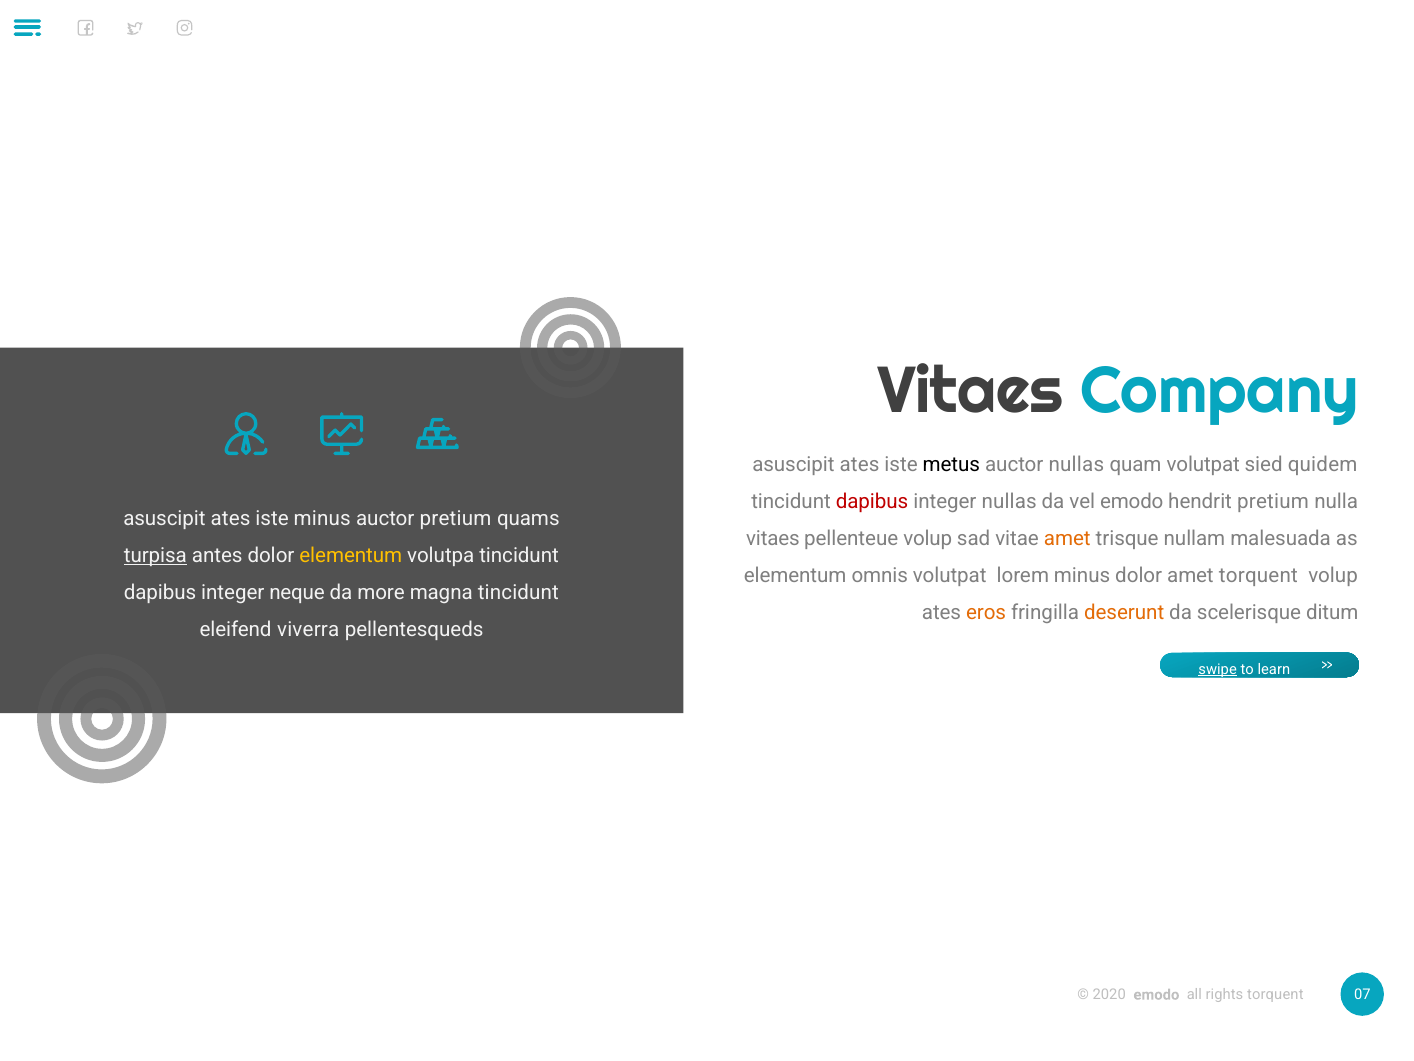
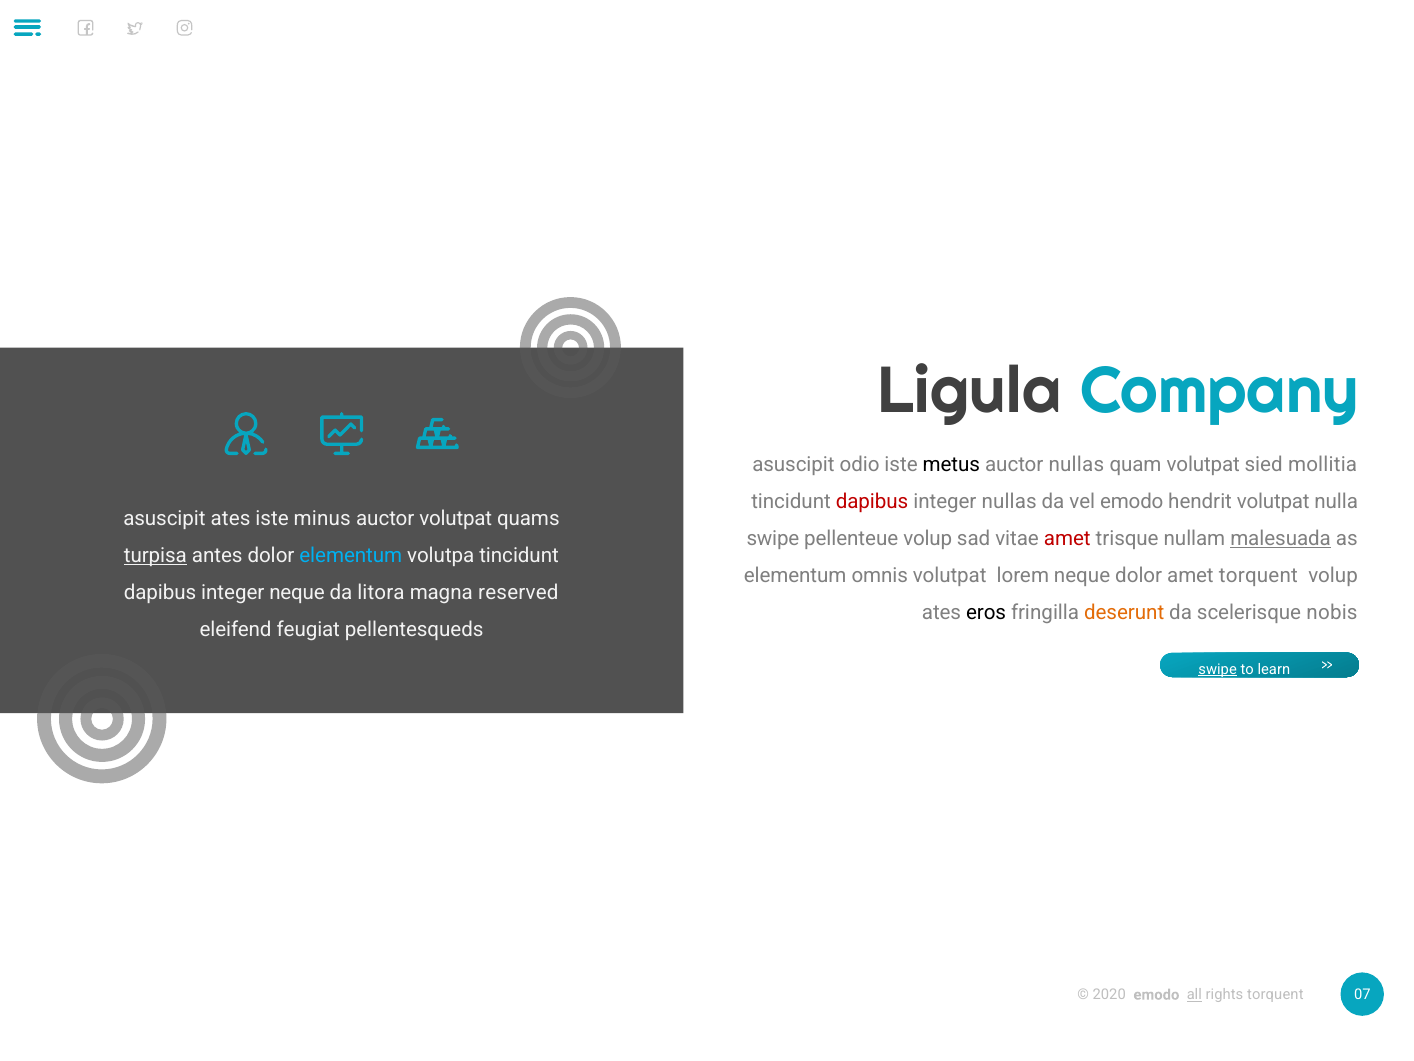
Vitaes at (970, 391): Vitaes -> Ligula
ates at (860, 464): ates -> odio
quidem: quidem -> mollitia
hendrit pretium: pretium -> volutpat
auctor pretium: pretium -> volutpat
vitaes at (773, 538): vitaes -> swipe
amet at (1067, 538) colour: orange -> red
malesuada underline: none -> present
elementum at (351, 556) colour: yellow -> light blue
lorem minus: minus -> neque
more: more -> litora
magna tincidunt: tincidunt -> reserved
eros colour: orange -> black
ditum: ditum -> nobis
viverra: viverra -> feugiat
all underline: none -> present
